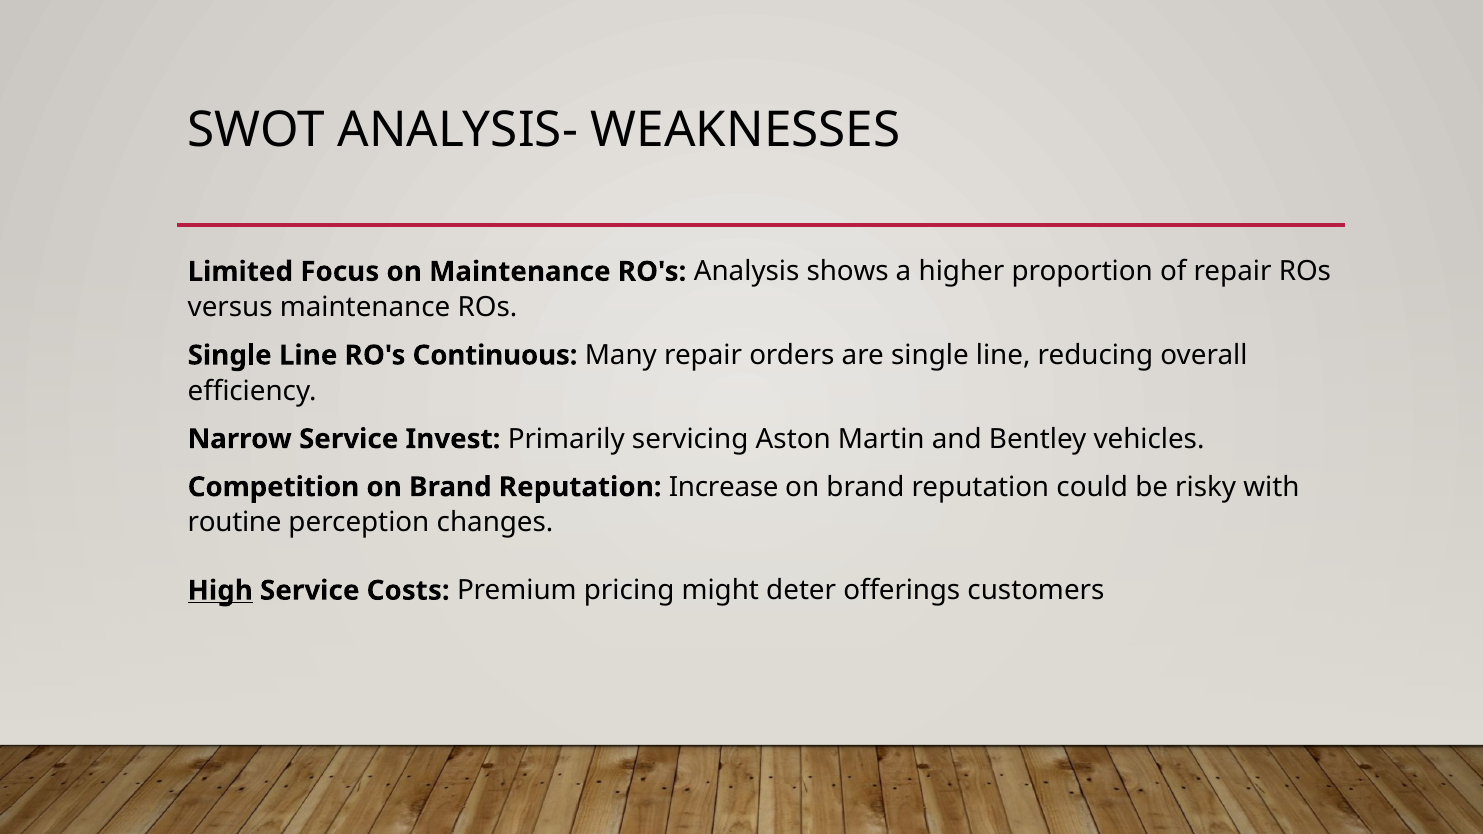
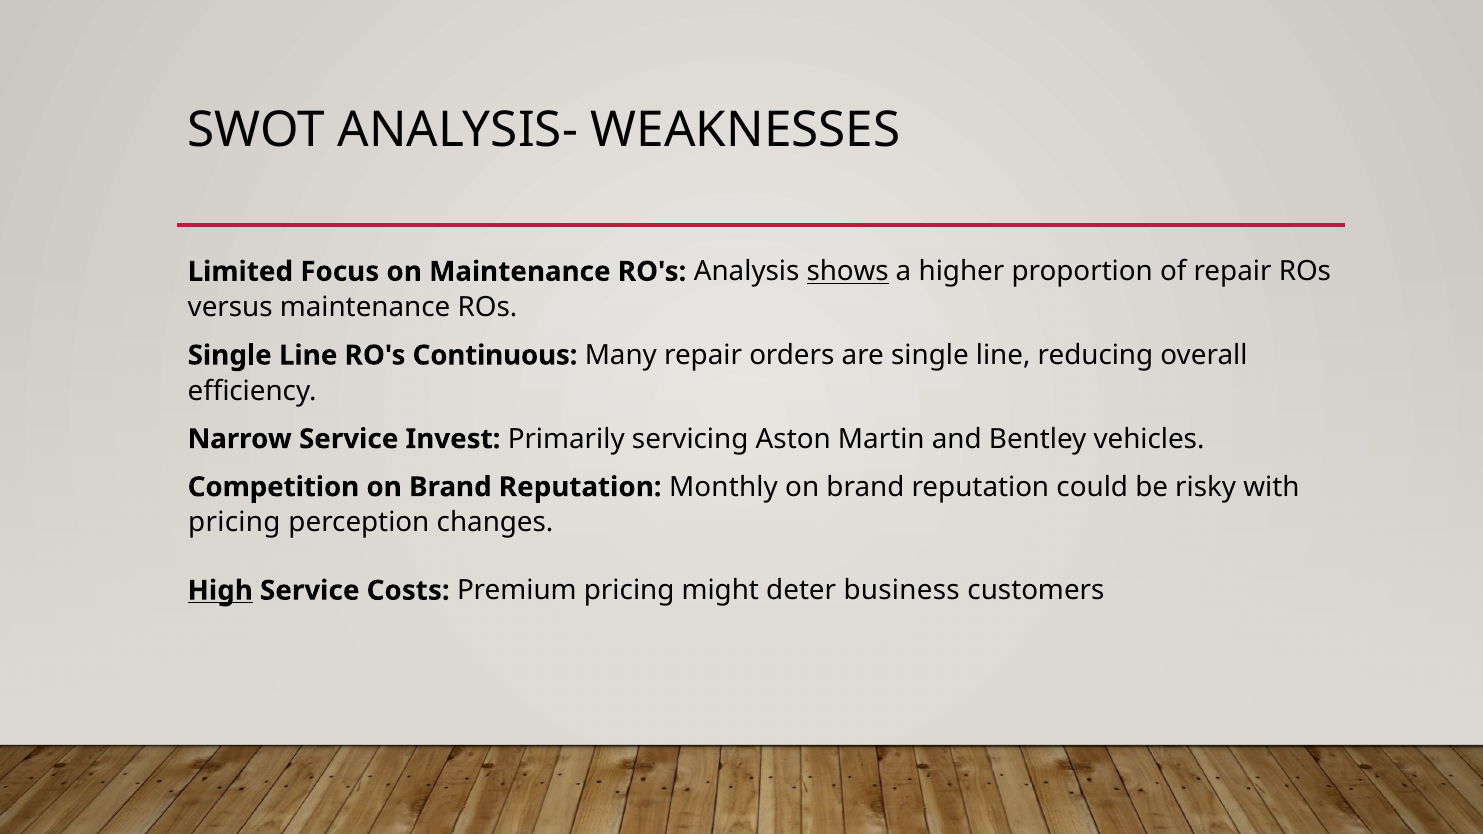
shows underline: none -> present
Increase: Increase -> Monthly
routine at (235, 523): routine -> pricing
offerings: offerings -> business
